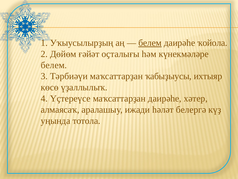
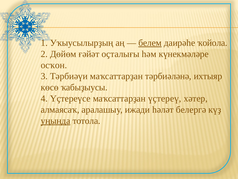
белем at (54, 65): белем -> осҡон
ҡабыҙыусы: ҡабыҙыусы -> тәрбиәләнә
үҙаллылыҡ: үҙаллылыҡ -> ҡабыҙыусы
маҡсаттарҙан даирәһе: даирәһе -> үҫтереү
уңында underline: none -> present
